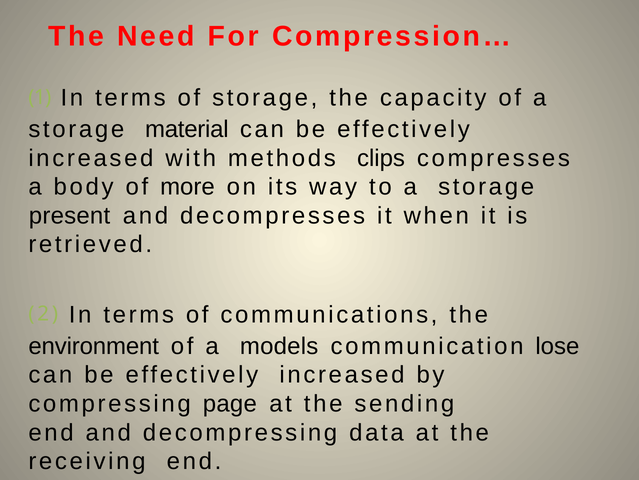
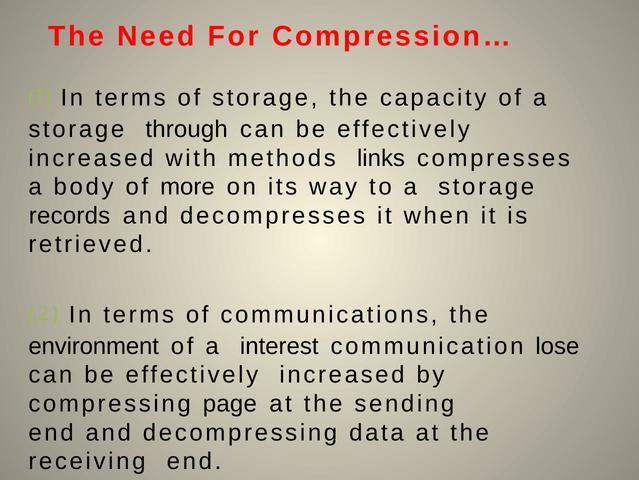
material: material -> through
clips: clips -> links
present: present -> records
models: models -> interest
